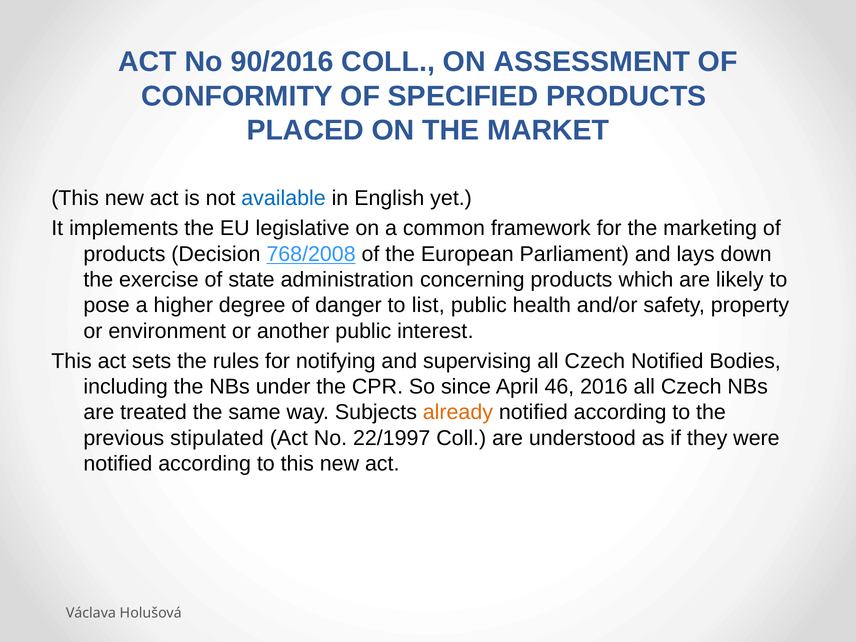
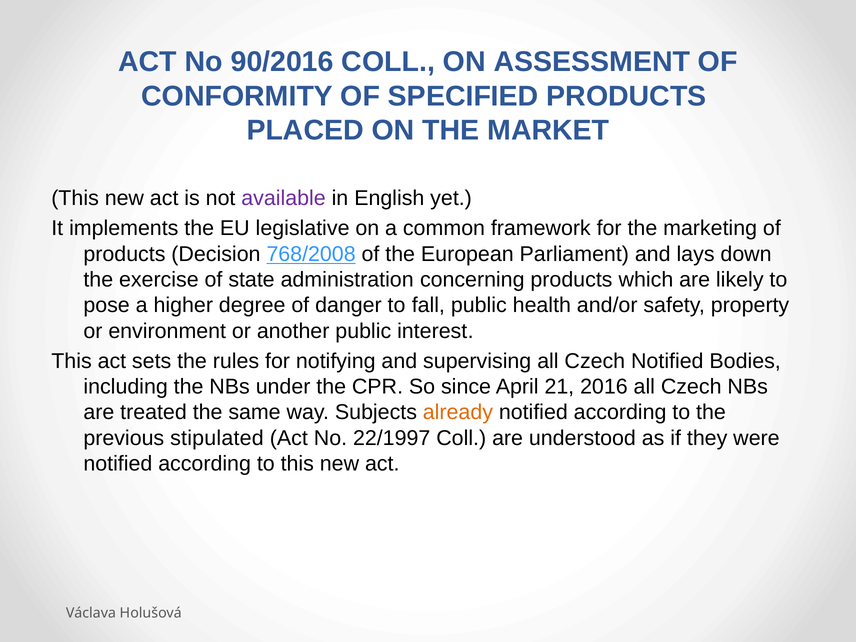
available colour: blue -> purple
list: list -> fall
46: 46 -> 21
